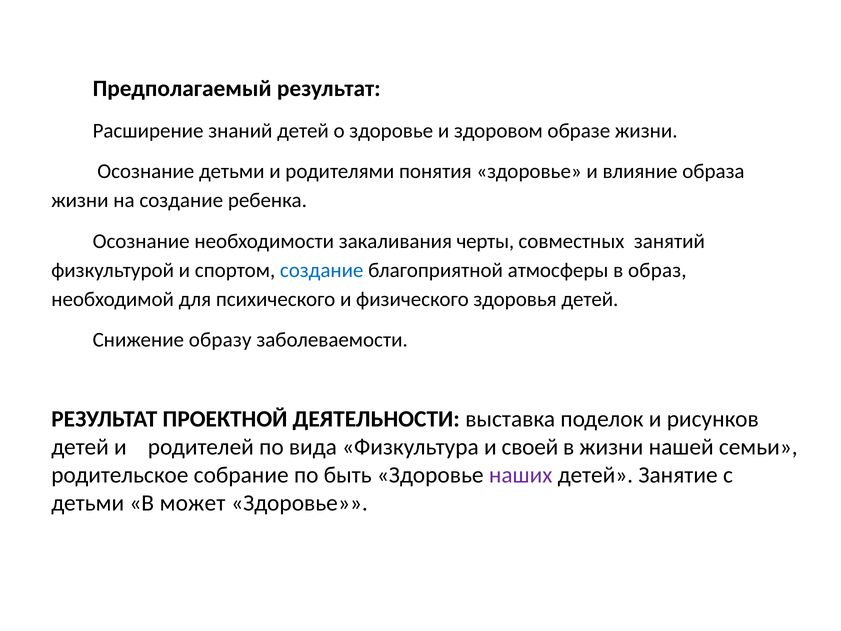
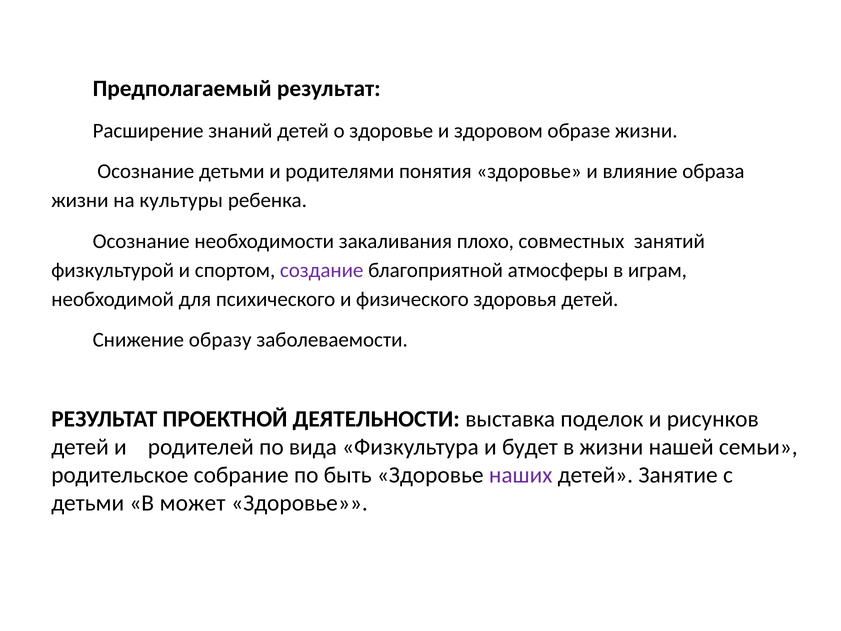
на создание: создание -> культуры
черты: черты -> плохо
создание at (322, 270) colour: blue -> purple
образ: образ -> играм
своей: своей -> будет
